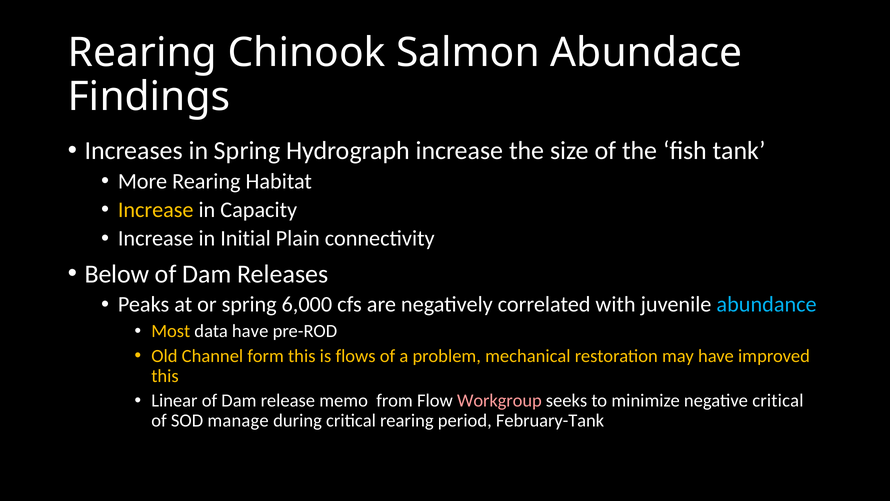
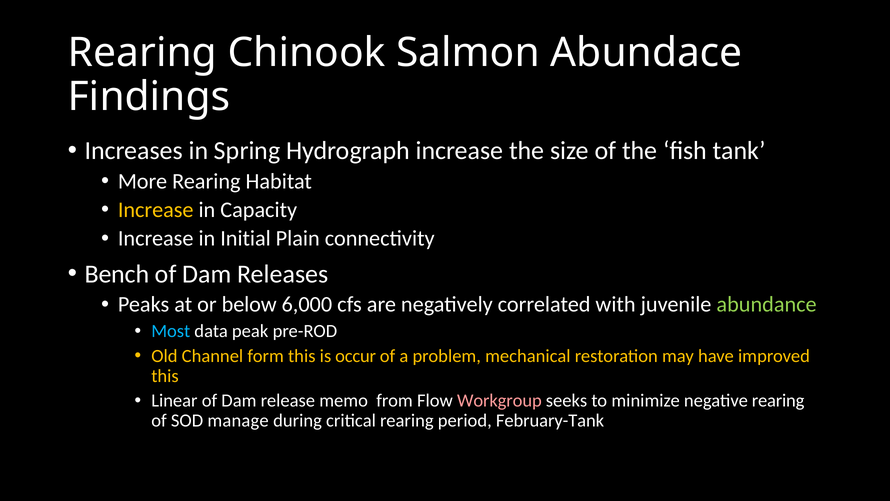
Below: Below -> Bench
or spring: spring -> below
abundance colour: light blue -> light green
Most colour: yellow -> light blue
data have: have -> peak
flows: flows -> occur
negative critical: critical -> rearing
